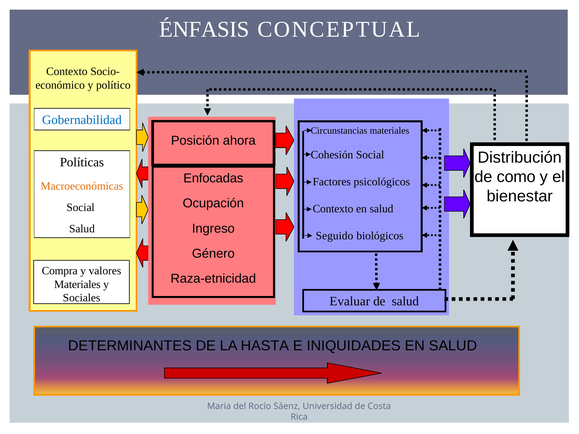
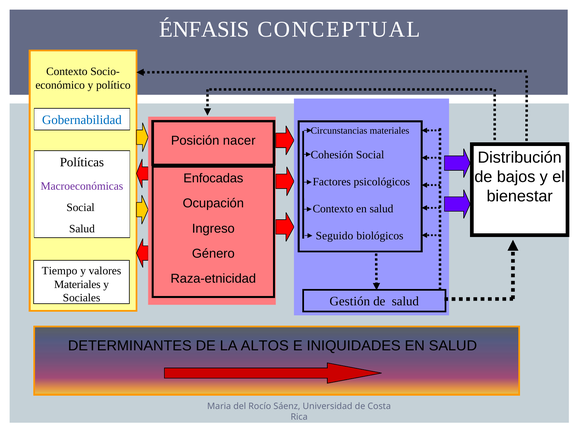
ahora: ahora -> nacer
como: como -> bajos
Macroeconómicas colour: orange -> purple
Compra: Compra -> Tiempo
Evaluar: Evaluar -> Gestión
HASTA: HASTA -> ALTOS
